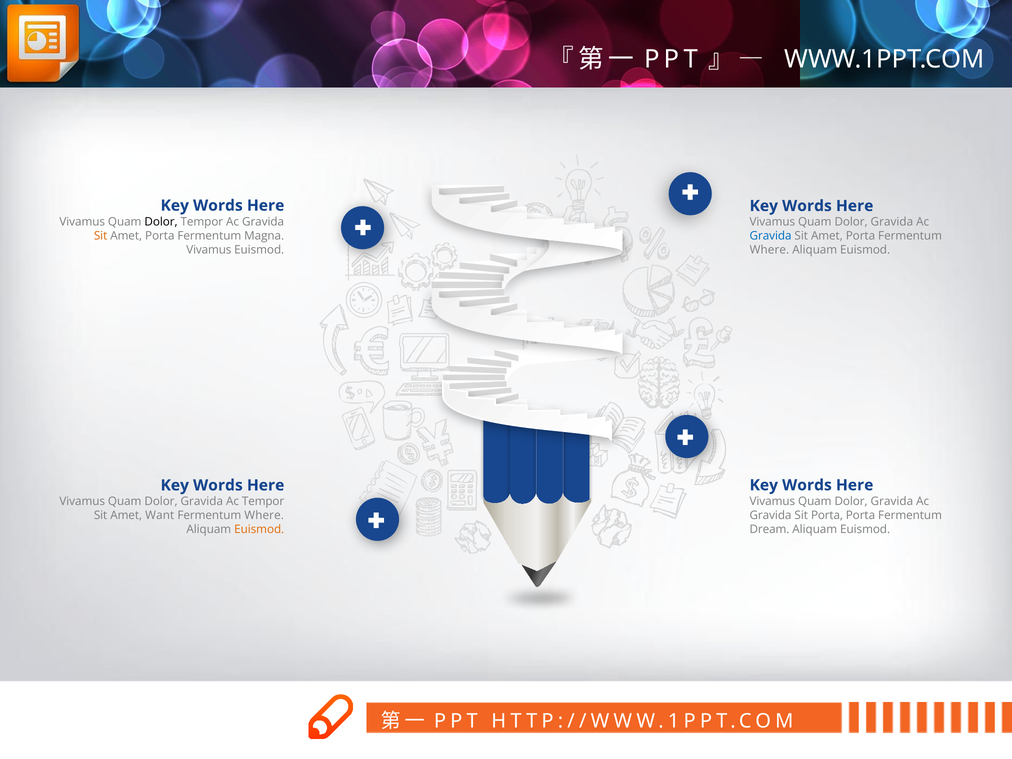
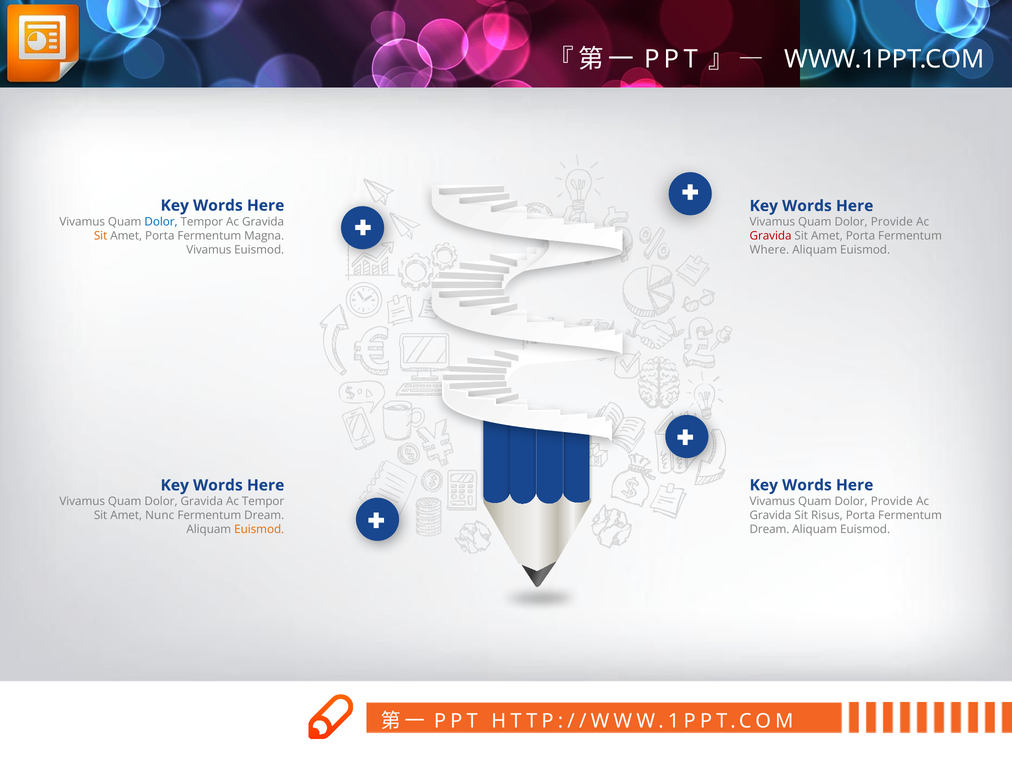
Dolor at (161, 222) colour: black -> blue
Gravida at (892, 222): Gravida -> Provide
Gravida at (771, 236) colour: blue -> red
Gravida at (892, 501): Gravida -> Provide
Sit Porta: Porta -> Risus
Want: Want -> Nunc
Where at (264, 515): Where -> Dream
